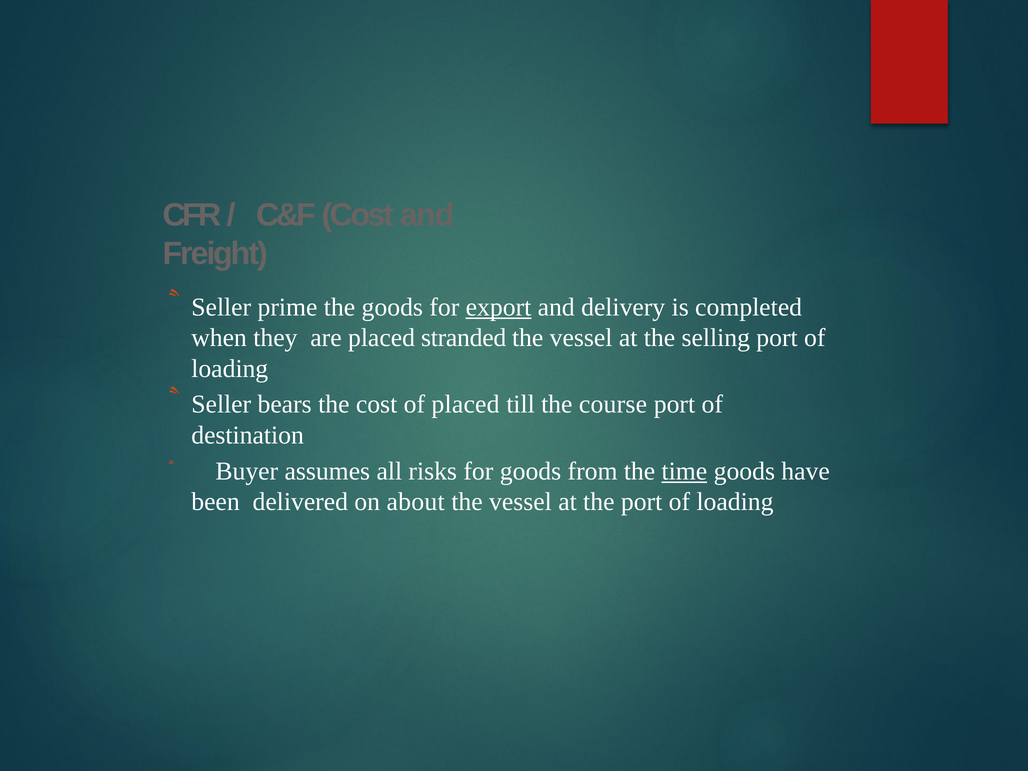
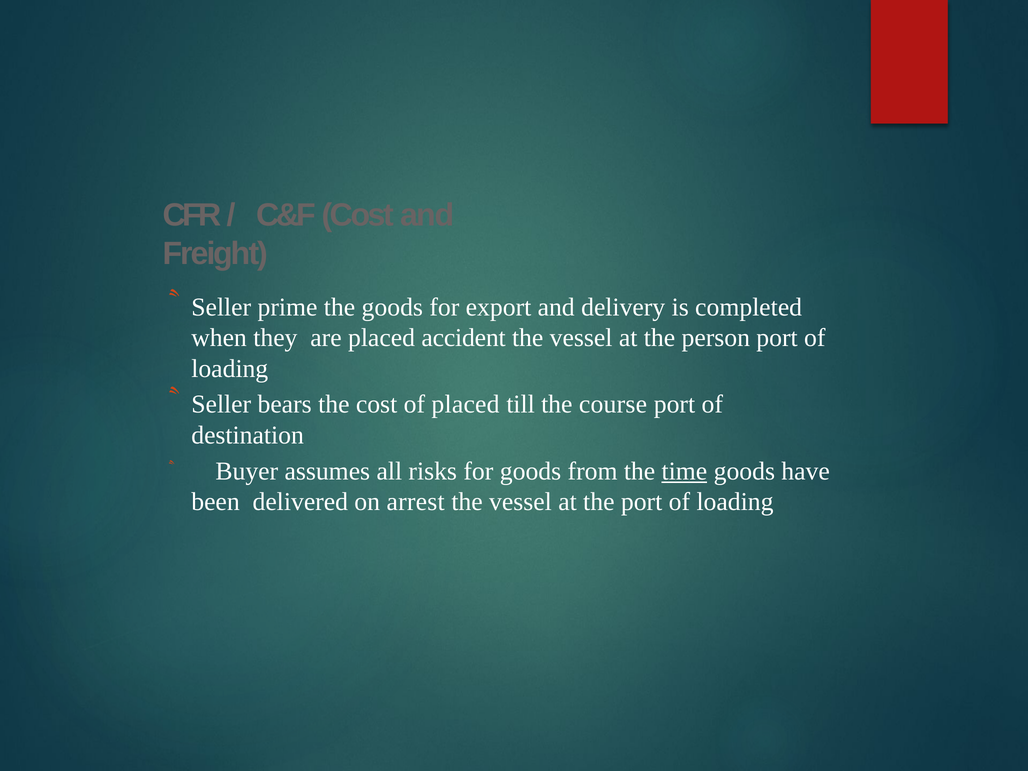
export underline: present -> none
stranded: stranded -> accident
selling: selling -> person
about: about -> arrest
